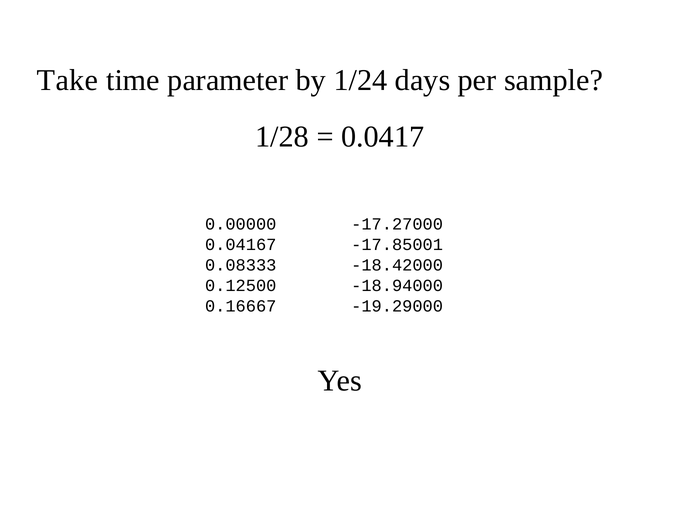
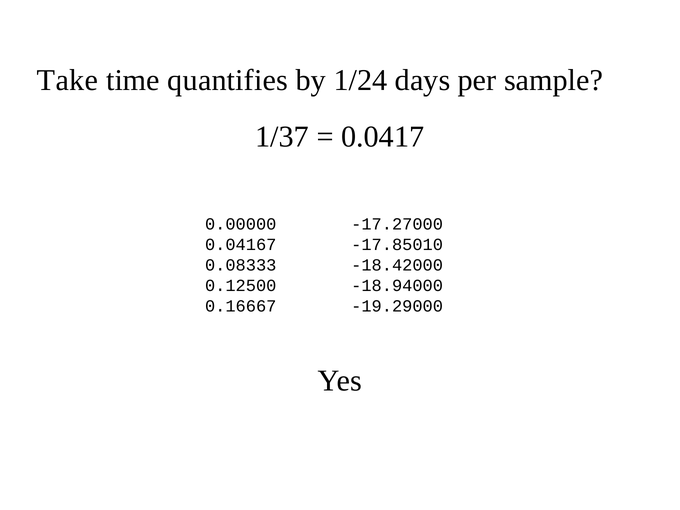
parameter: parameter -> quantifies
1/28: 1/28 -> 1/37
-17.85001: -17.85001 -> -17.85010
